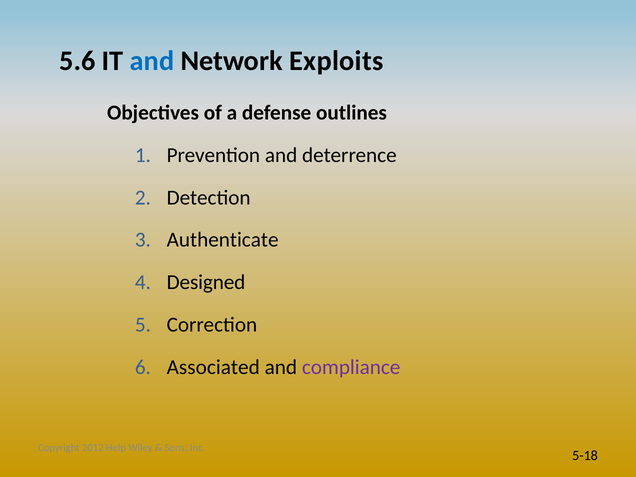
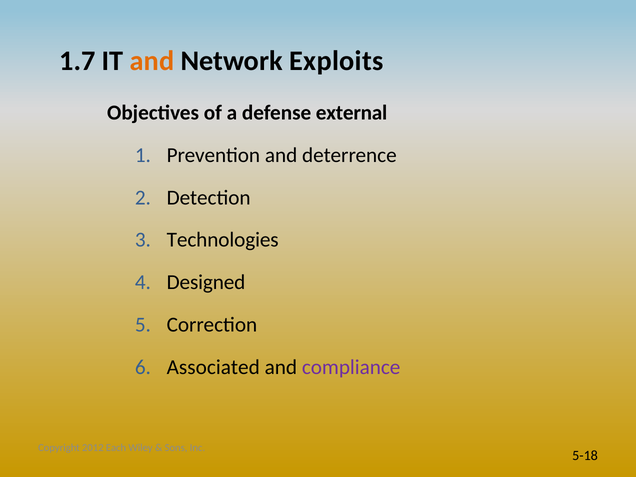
5.6: 5.6 -> 1.7
and at (152, 61) colour: blue -> orange
outlines: outlines -> external
Authenticate: Authenticate -> Technologies
Help: Help -> Each
